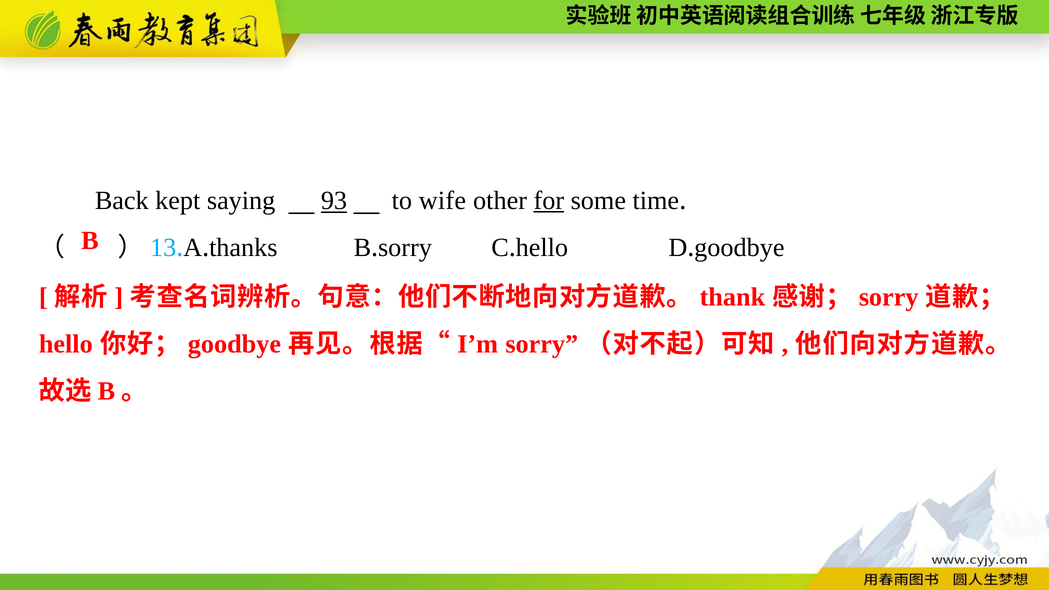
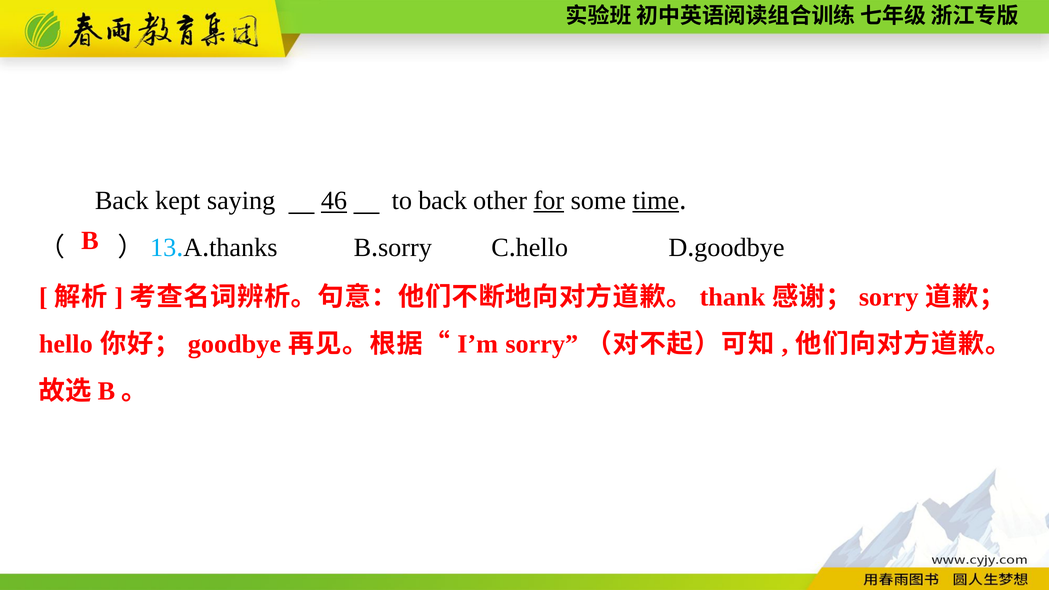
93: 93 -> 46
to wife: wife -> back
time underline: none -> present
